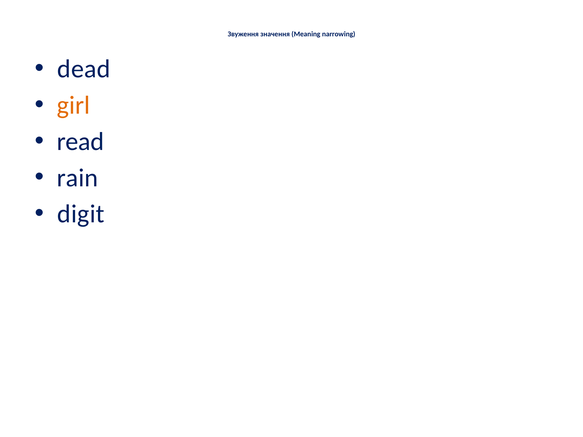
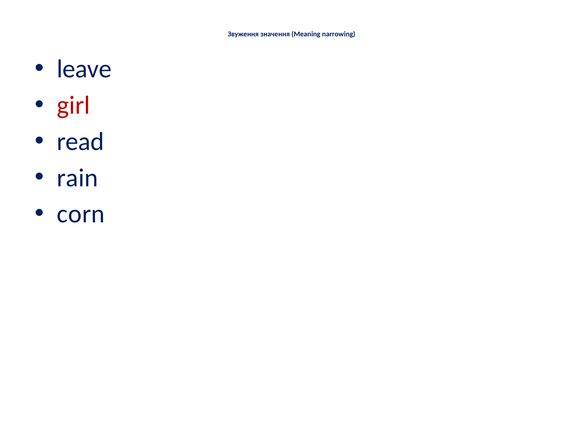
dead: dead -> leave
girl colour: orange -> red
digit: digit -> corn
